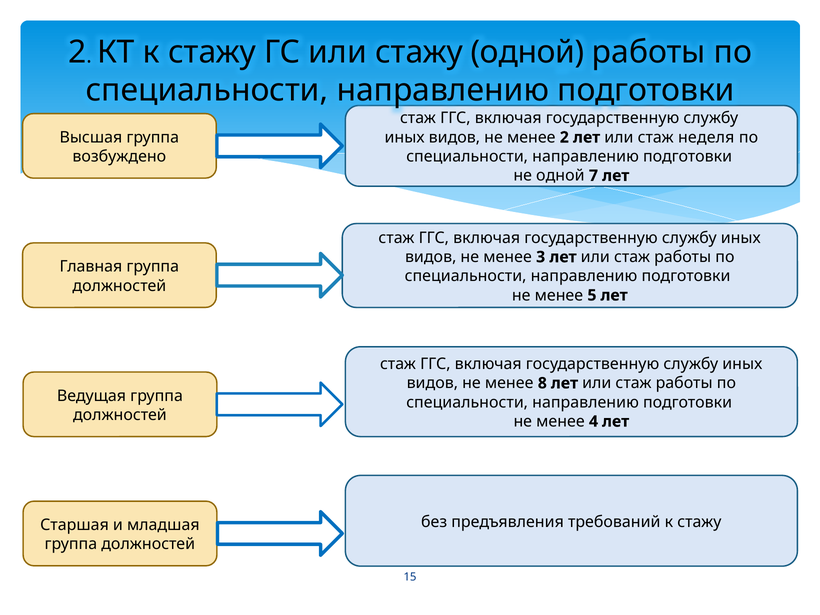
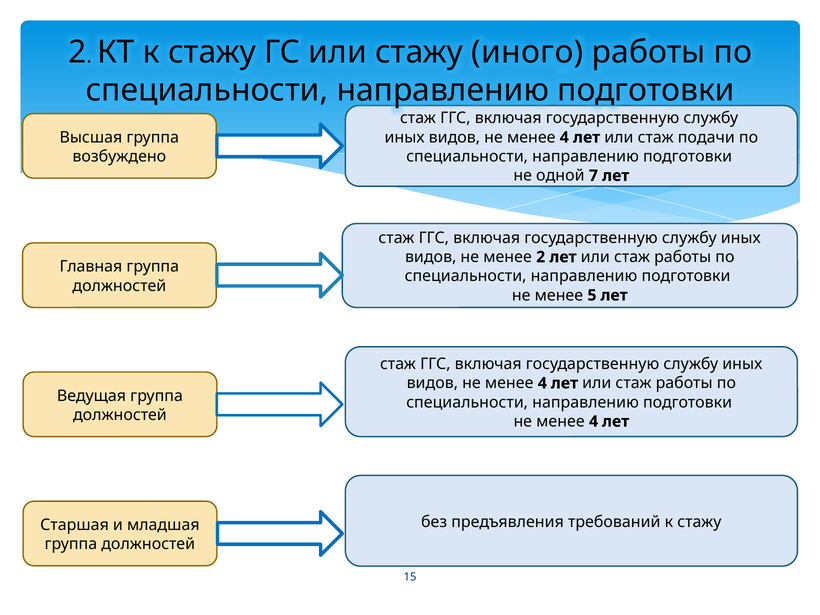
стажу одной: одной -> иного
2 at (564, 137): 2 -> 4
неделя: неделя -> подачи
менее 3: 3 -> 2
8 at (542, 383): 8 -> 4
